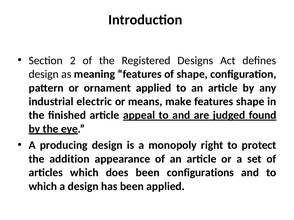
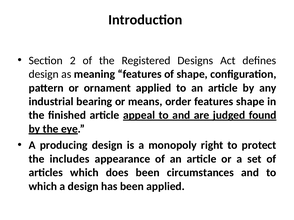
electric: electric -> bearing
make: make -> order
addition: addition -> includes
configurations: configurations -> circumstances
